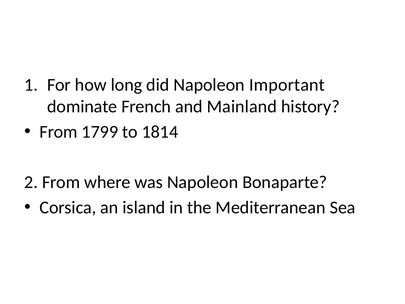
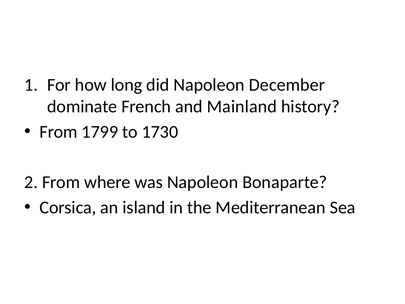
Important: Important -> December
1814: 1814 -> 1730
